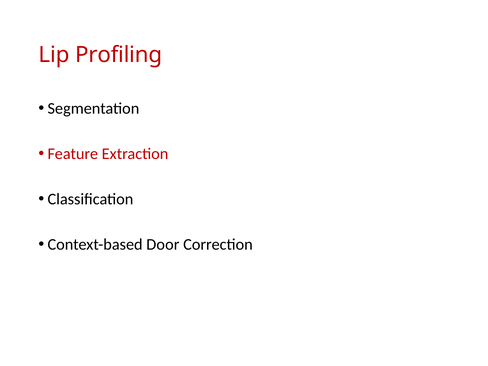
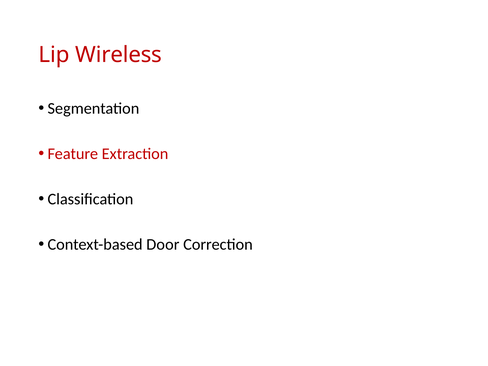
Profiling: Profiling -> Wireless
